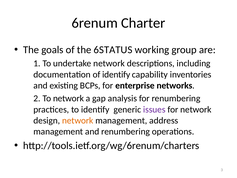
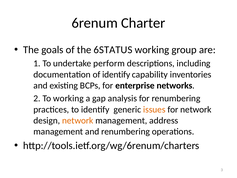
undertake network: network -> perform
To network: network -> working
issues colour: purple -> orange
